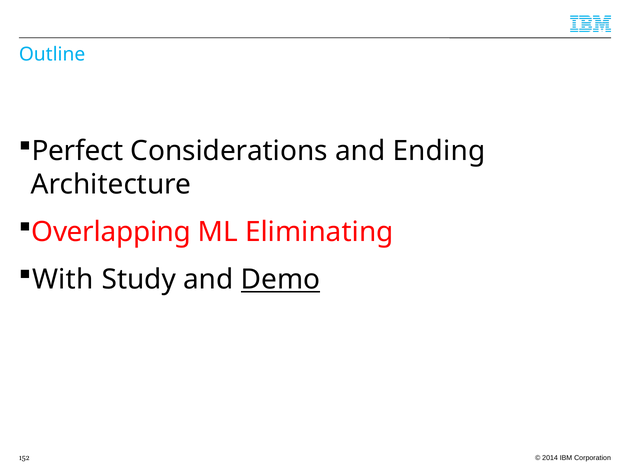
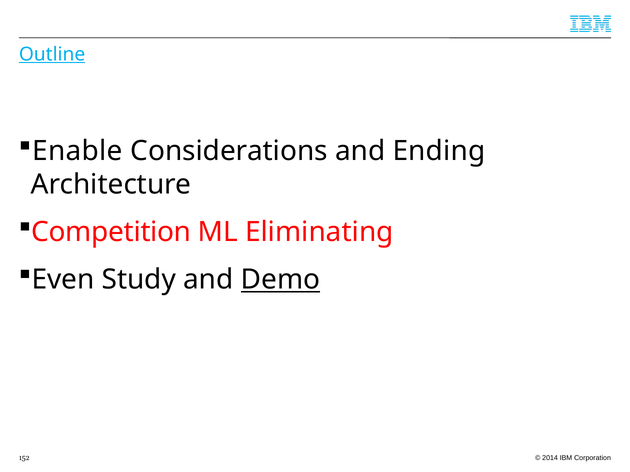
Outline underline: none -> present
Perfect: Perfect -> Enable
Overlapping: Overlapping -> Competition
With: With -> Even
